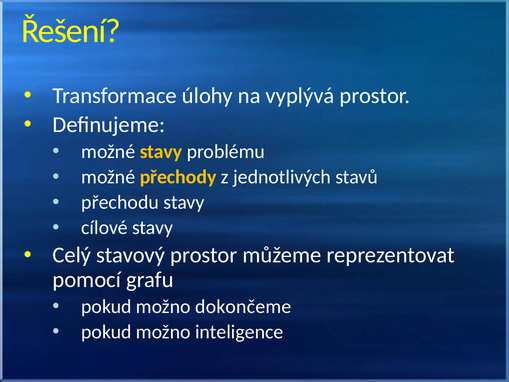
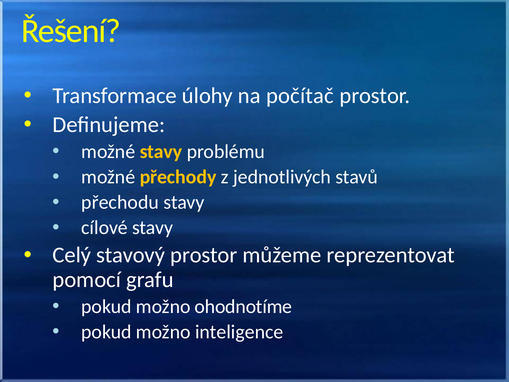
vyplývá: vyplývá -> počítač
dokončeme: dokončeme -> ohodnotíme
